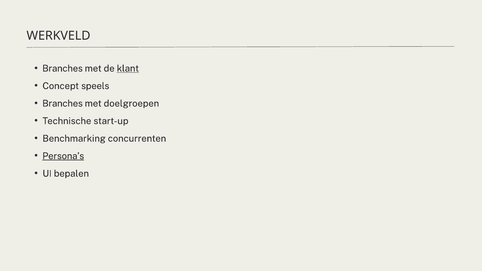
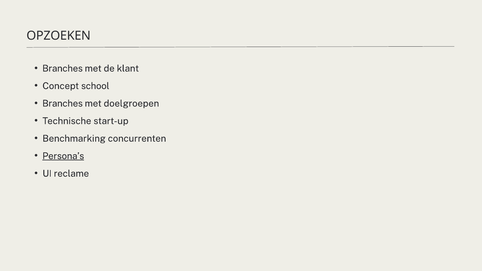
WERKVELD: WERKVELD -> OPZOEKEN
klant underline: present -> none
speels: speels -> school
bepalen: bepalen -> reclame
